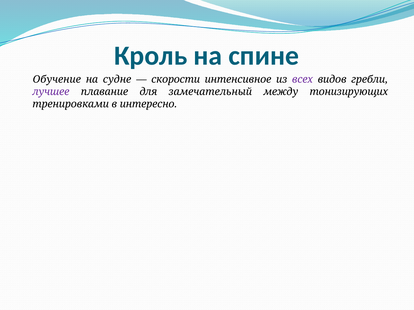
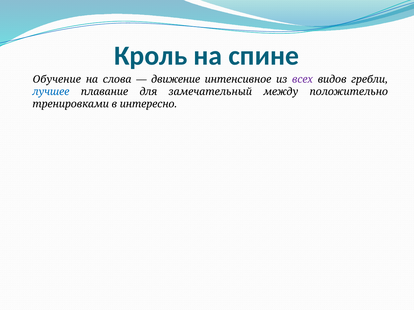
судне: судне -> слова
скорости: скорости -> движение
лучшее colour: purple -> blue
тонизирующих: тонизирующих -> положительно
